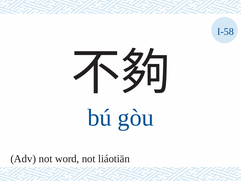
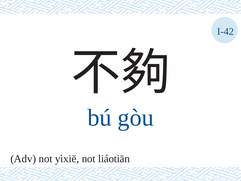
I-58: I-58 -> I-42
word: word -> yìxiē
